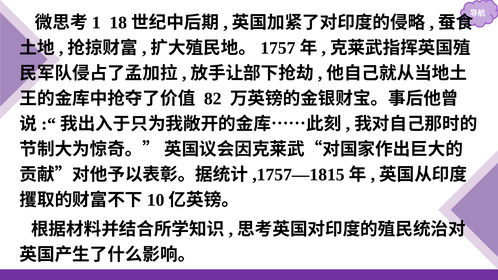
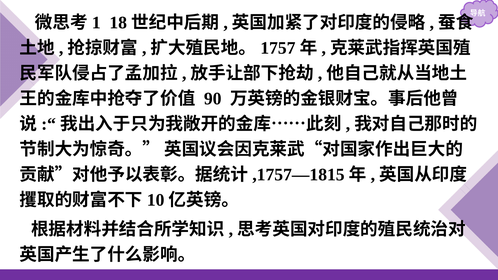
82: 82 -> 90
